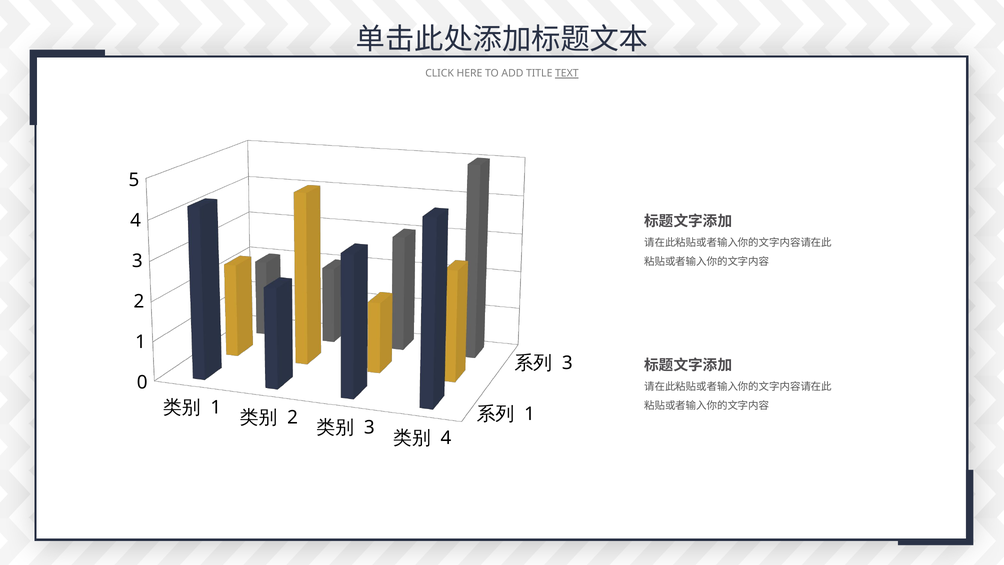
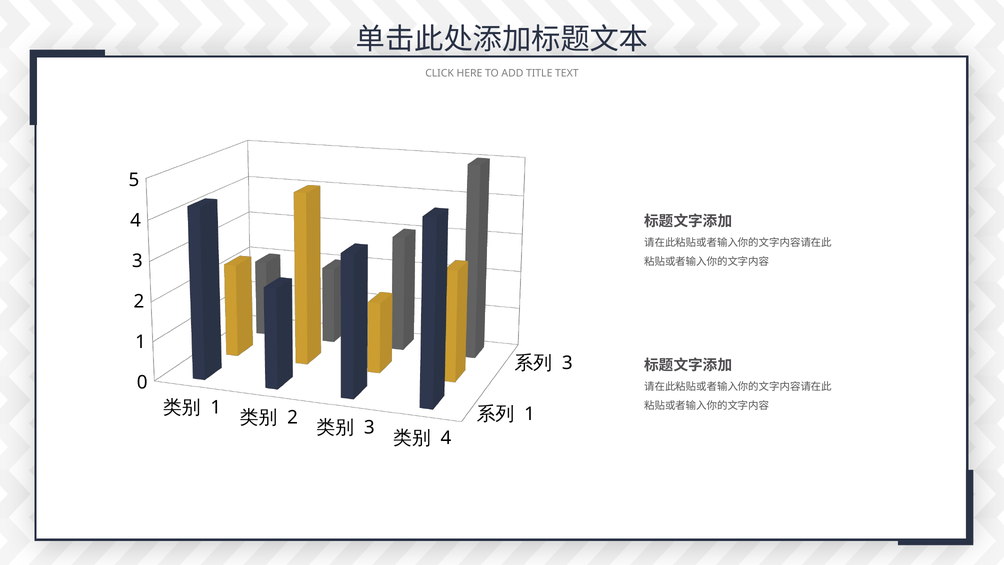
TEXT underline: present -> none
